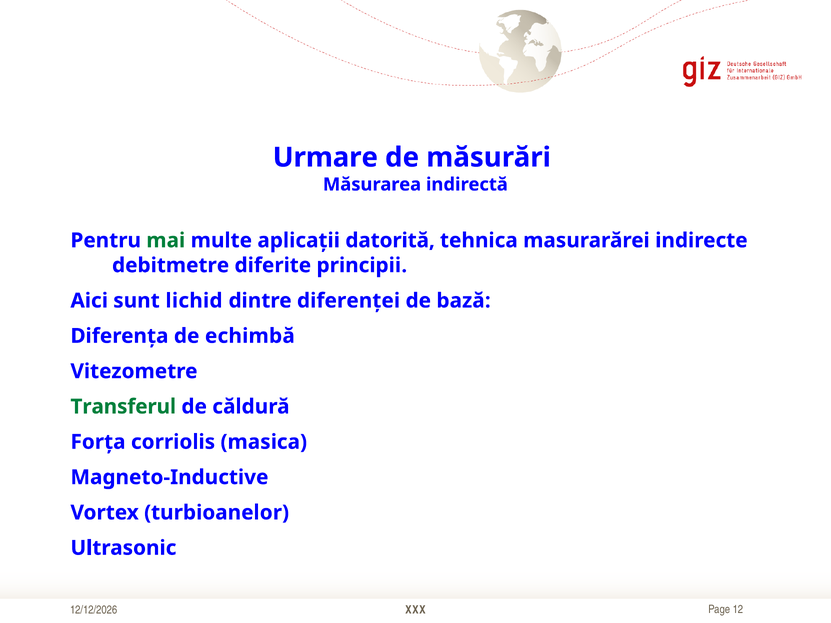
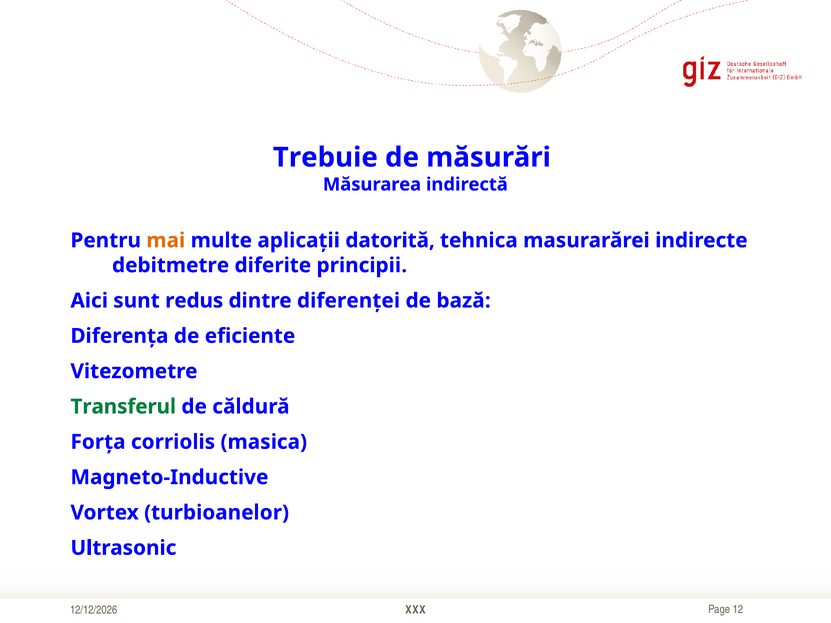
Urmare: Urmare -> Trebuie
mai colour: green -> orange
lichid: lichid -> redus
echimbă: echimbă -> eficiente
